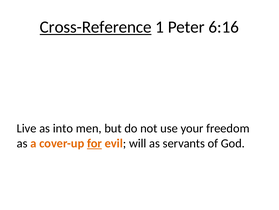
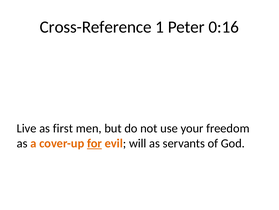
Cross-Reference underline: present -> none
6:16: 6:16 -> 0:16
into: into -> first
